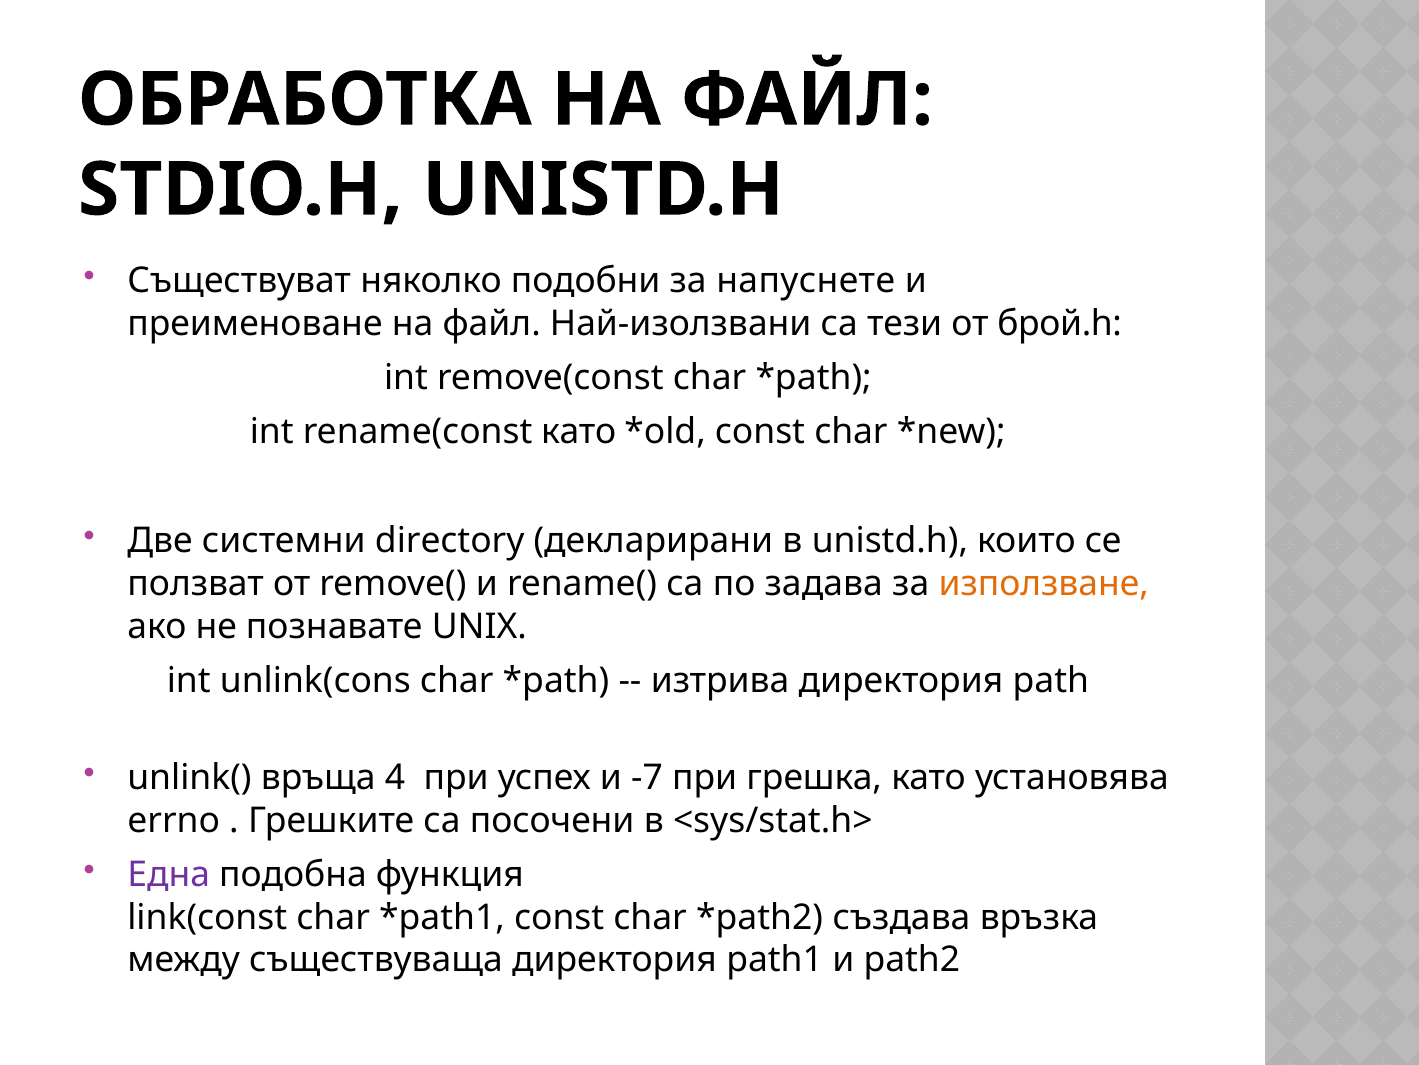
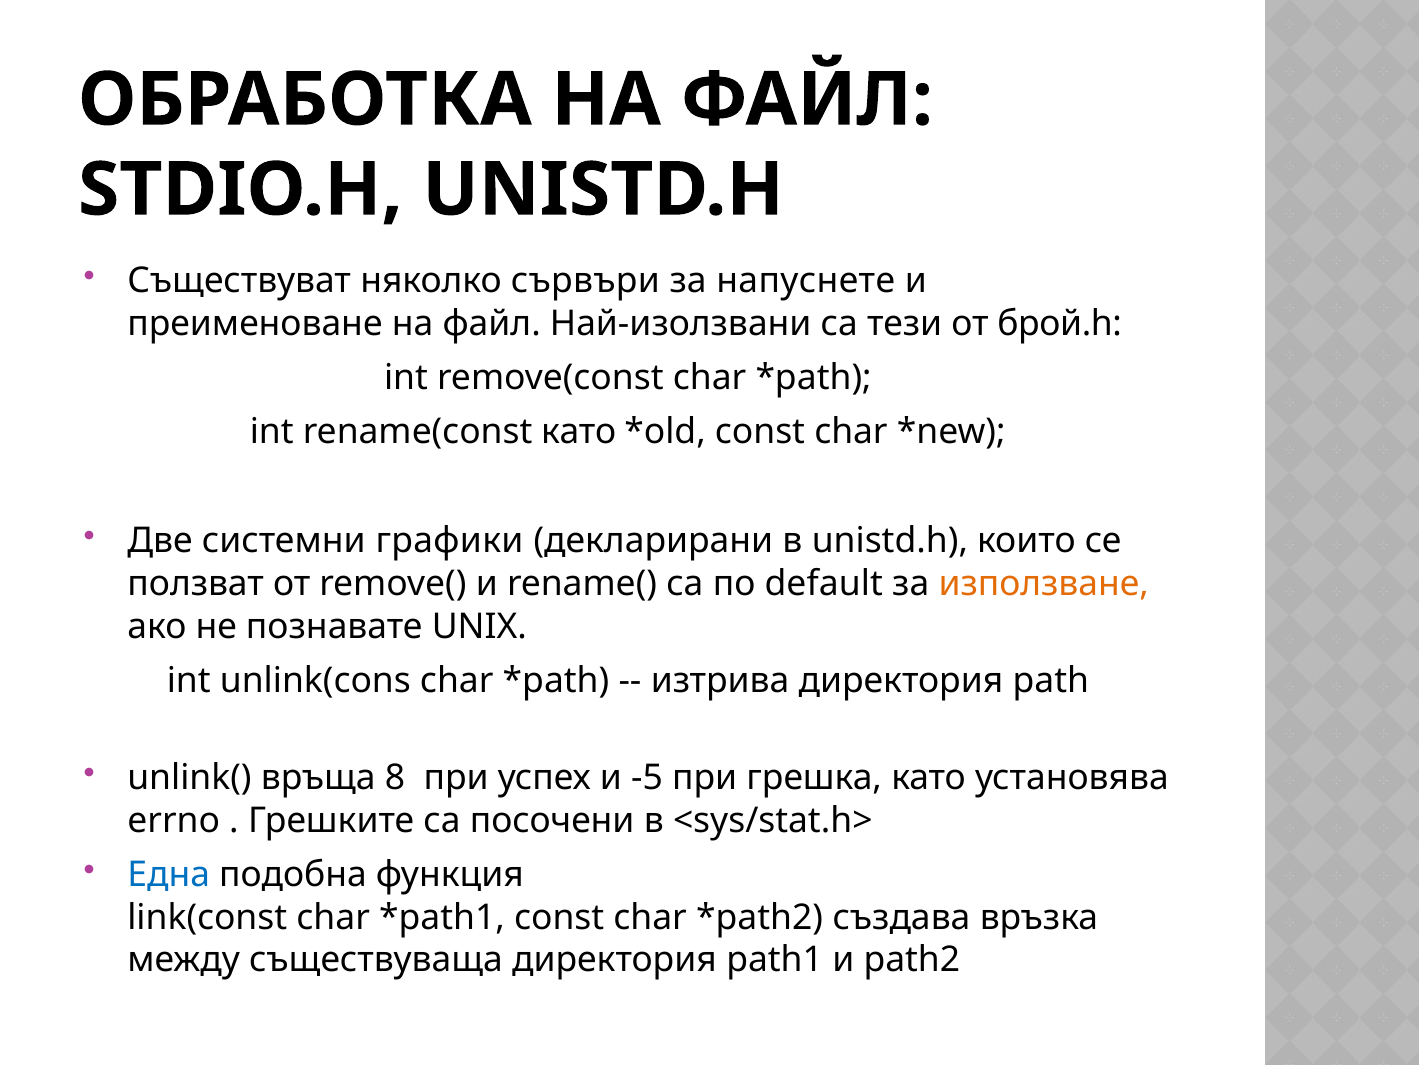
подобни: подобни -> сървъри
directory: directory -> графики
задава: задава -> default
4: 4 -> 8
-7: -7 -> -5
Една colour: purple -> blue
